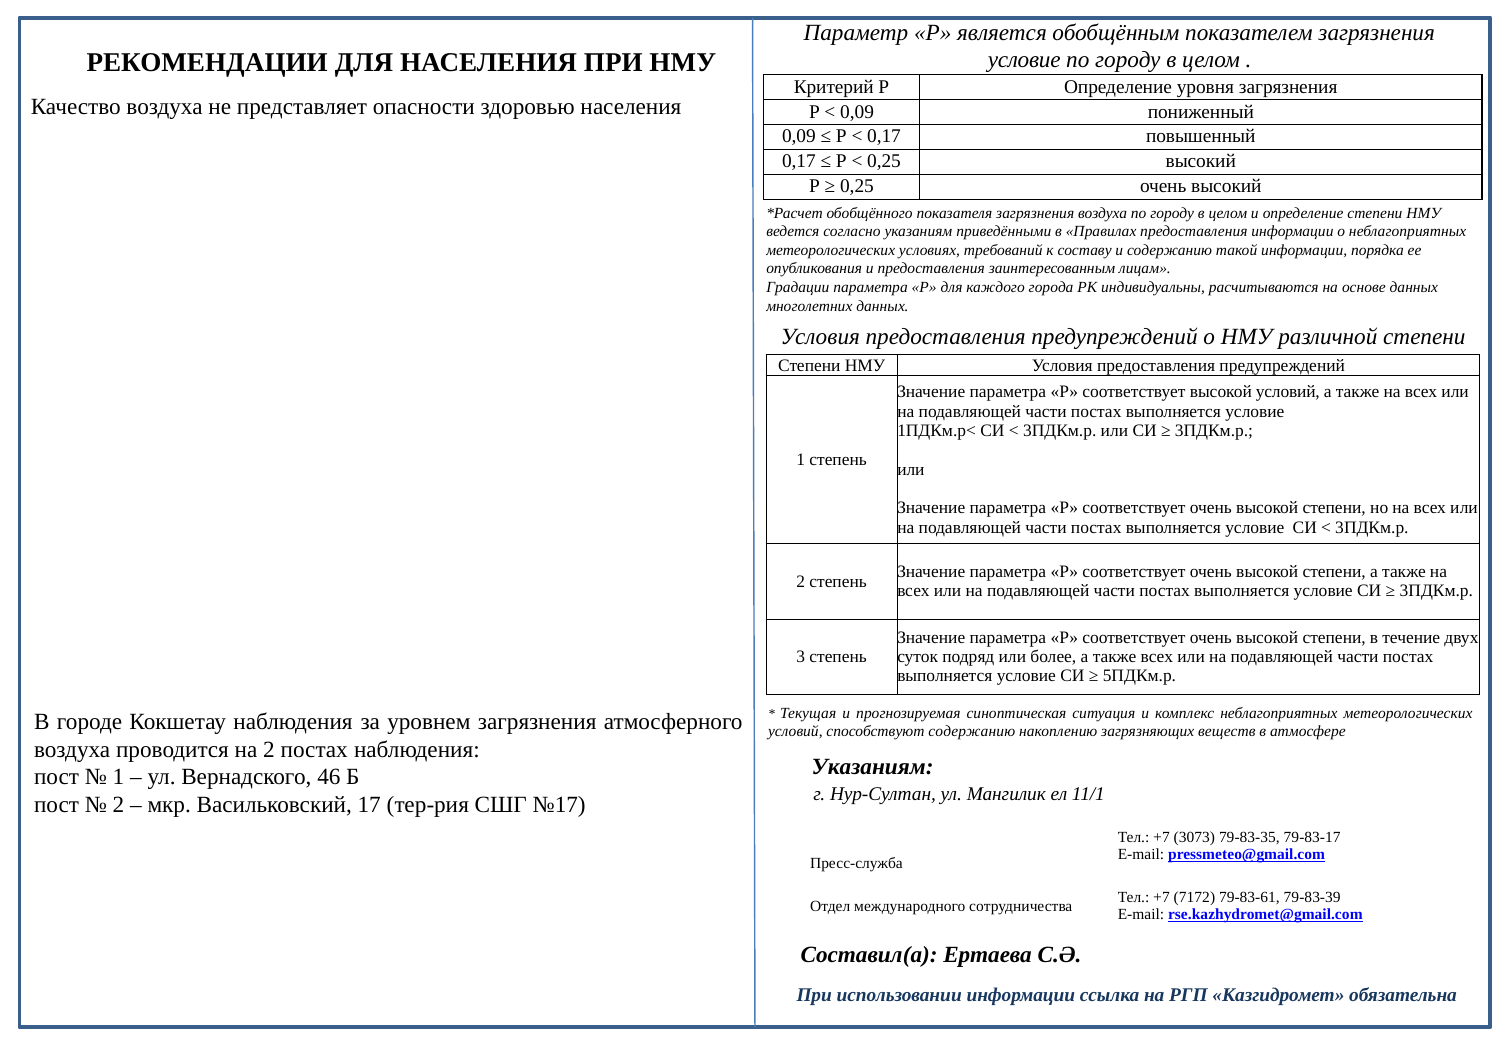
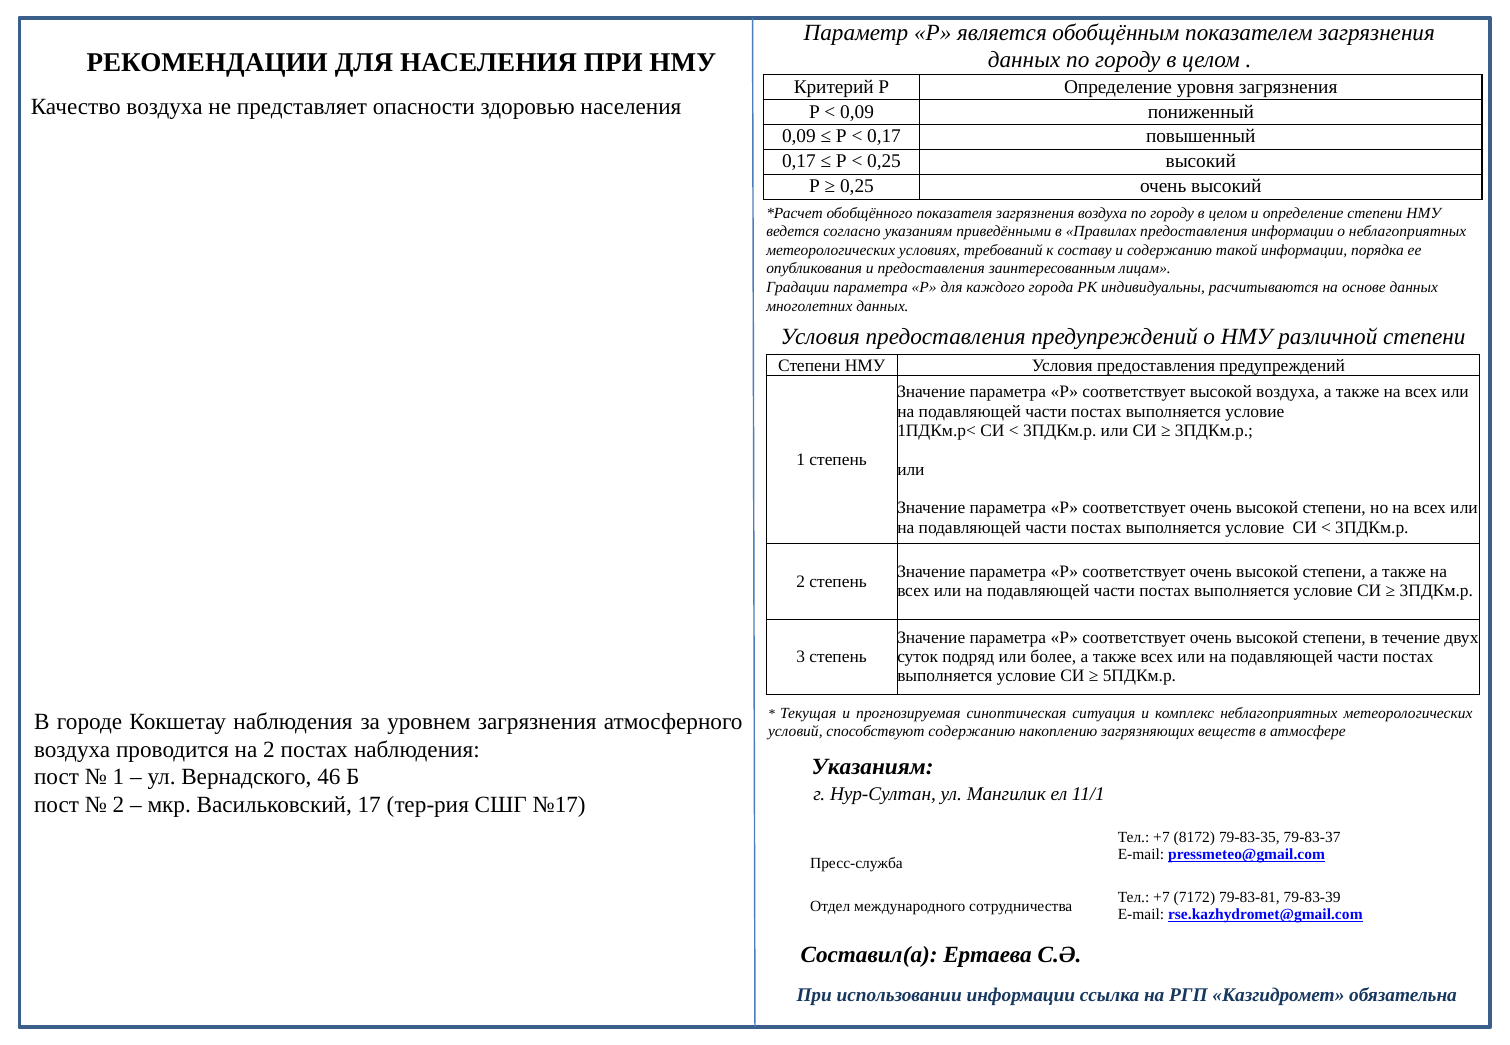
условие at (1024, 60): условие -> данных
высокой условий: условий -> воздуха
3073: 3073 -> 8172
79-83-17: 79-83-17 -> 79-83-37
79-83-61: 79-83-61 -> 79-83-81
